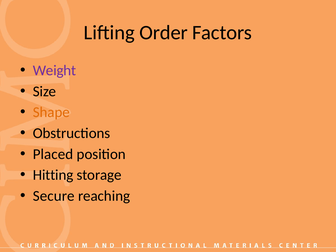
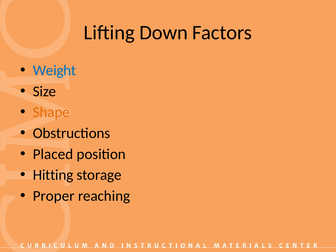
Order: Order -> Down
Weight colour: purple -> blue
Secure: Secure -> Proper
